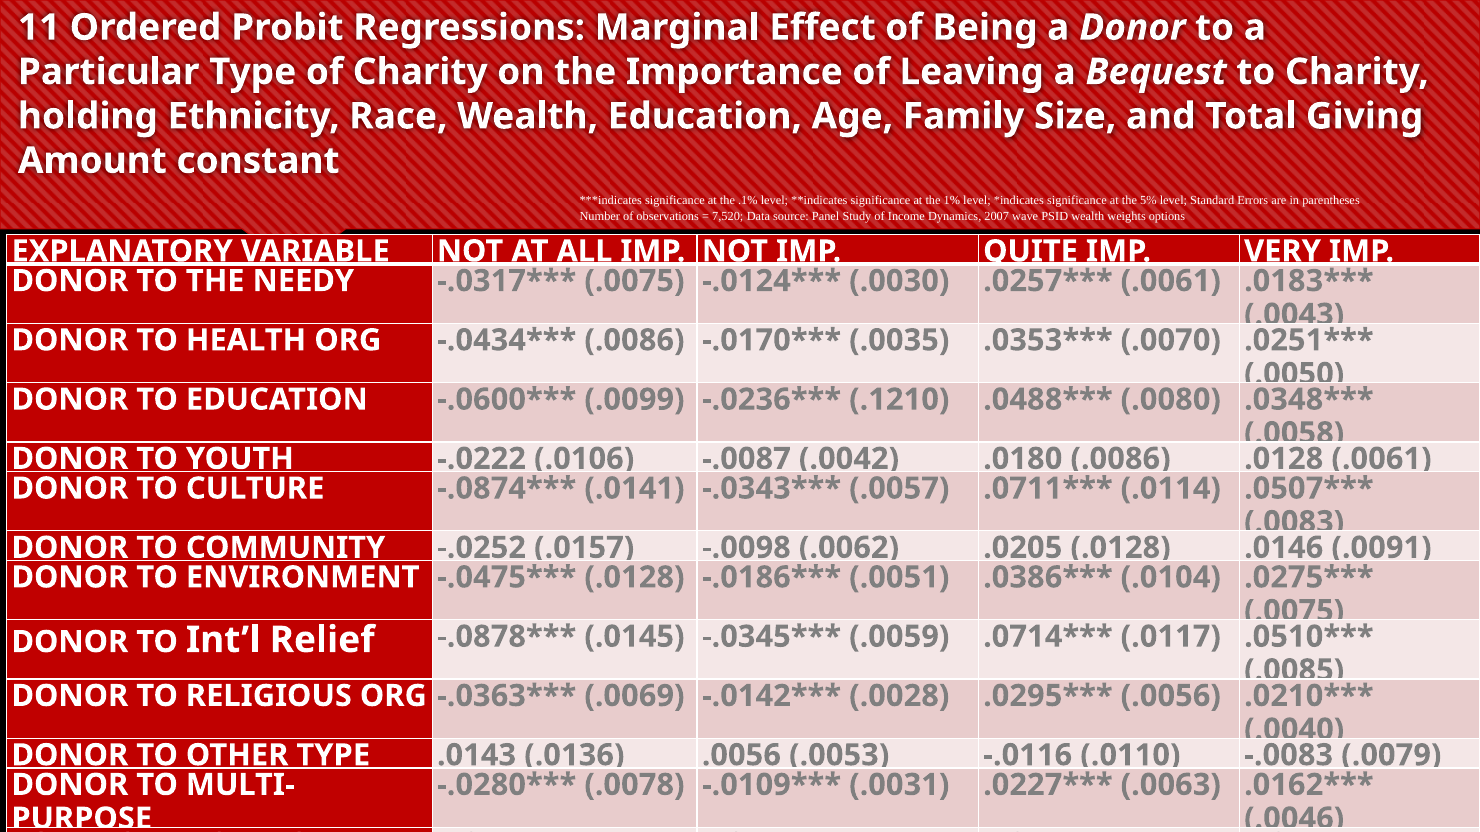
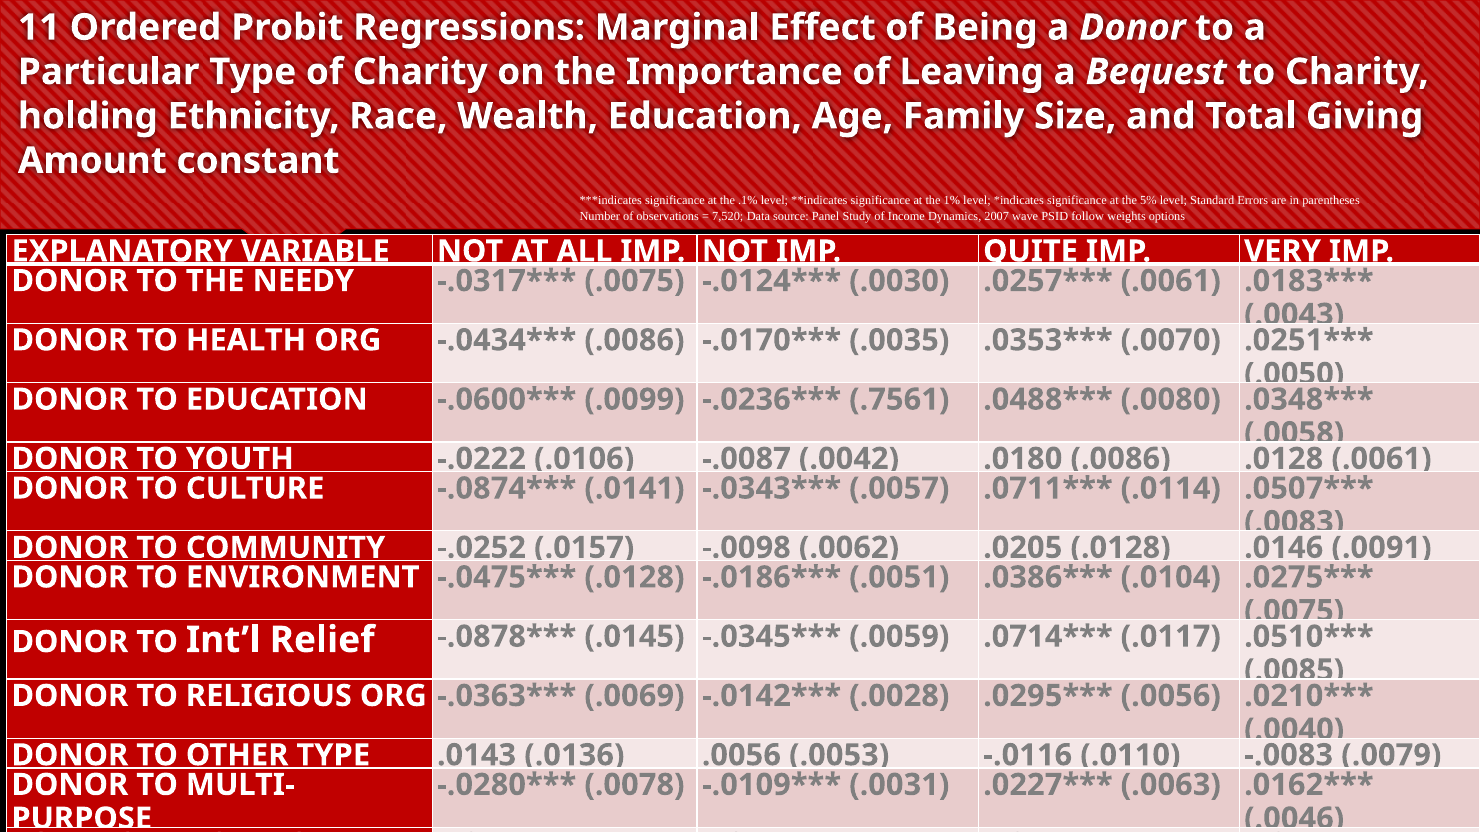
PSID wealth: wealth -> follow
.1210: .1210 -> .7561
